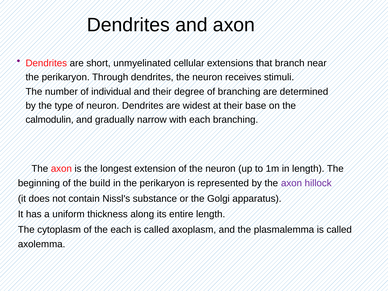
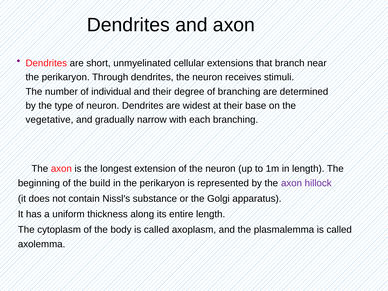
calmodulin: calmodulin -> vegetative
the each: each -> body
